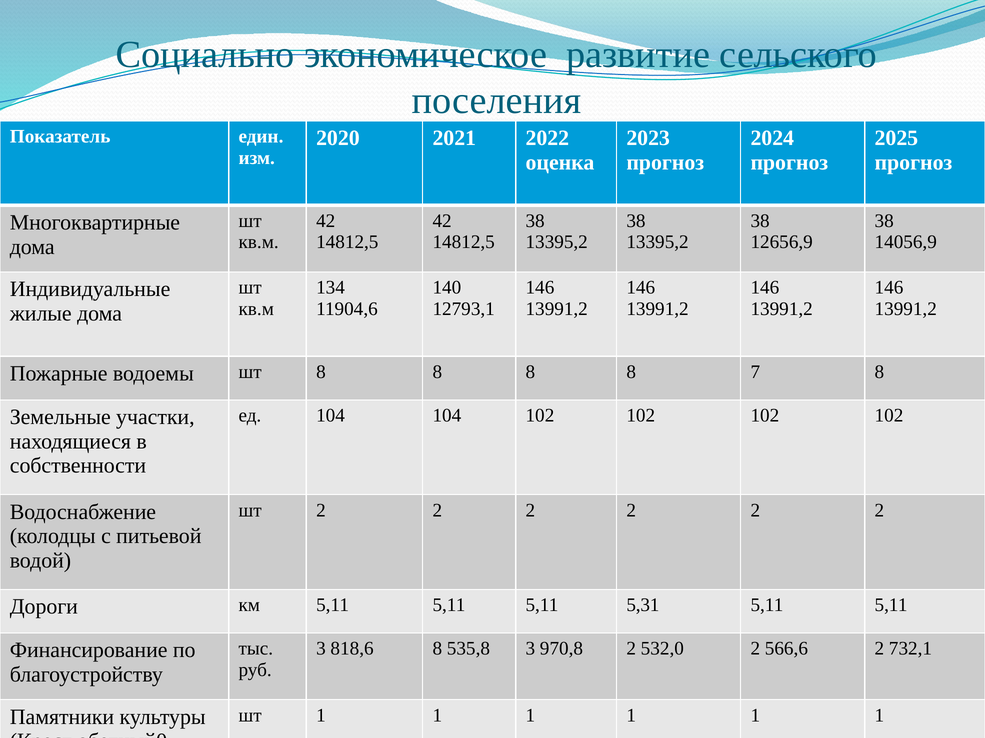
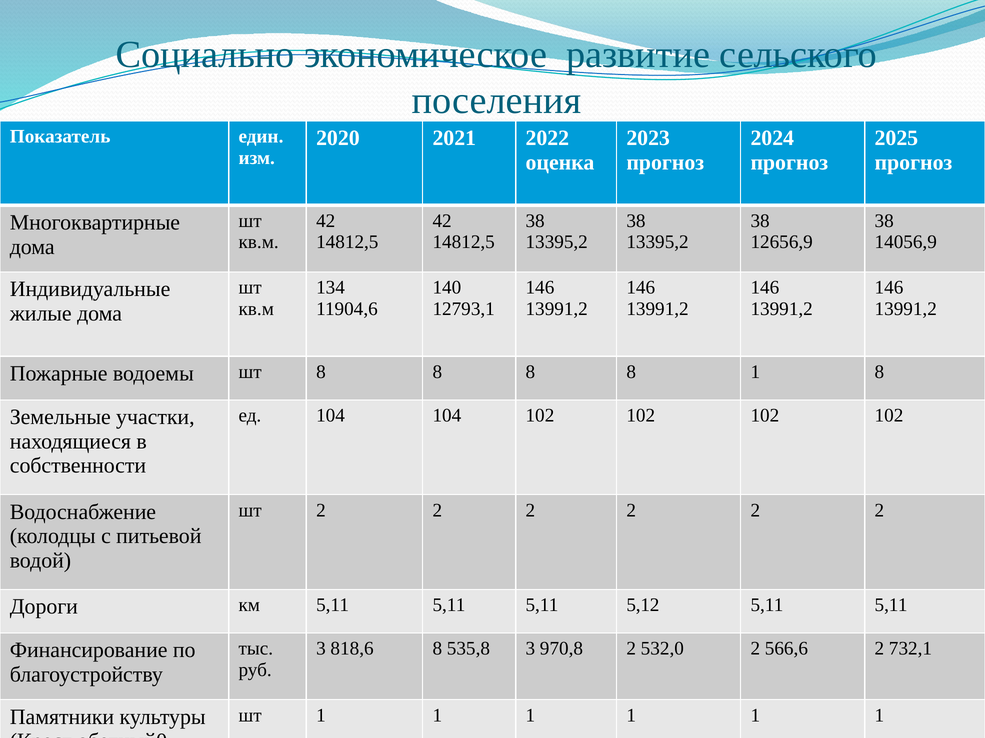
8 7: 7 -> 1
5,31: 5,31 -> 5,12
